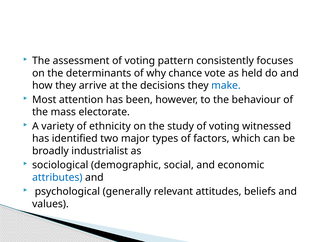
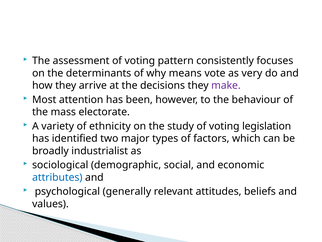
chance: chance -> means
held: held -> very
make colour: blue -> purple
witnessed: witnessed -> legislation
